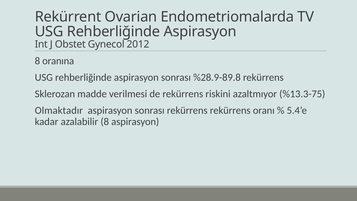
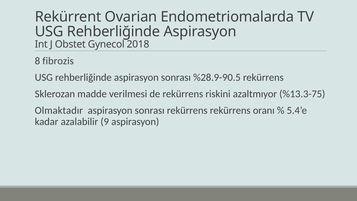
2012: 2012 -> 2018
oranına: oranına -> fibrozis
%28.9-89.8: %28.9-89.8 -> %28.9-90.5
azalabilir 8: 8 -> 9
